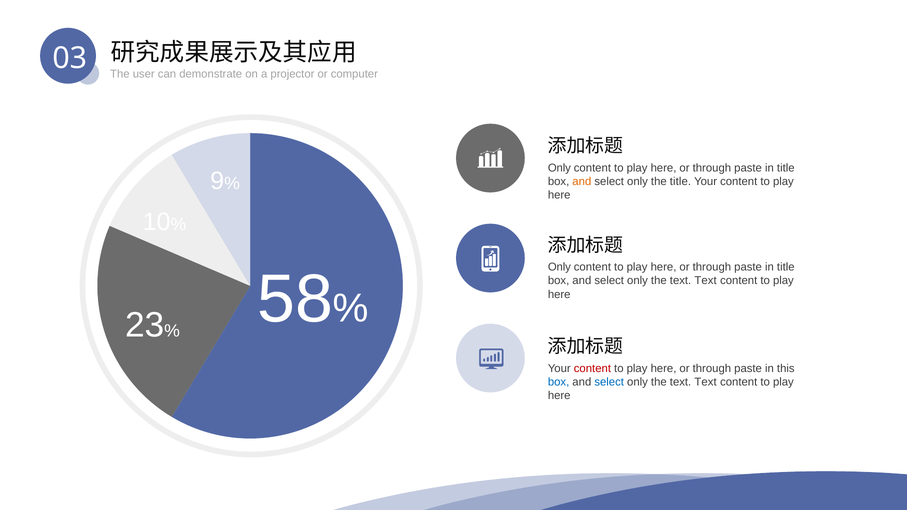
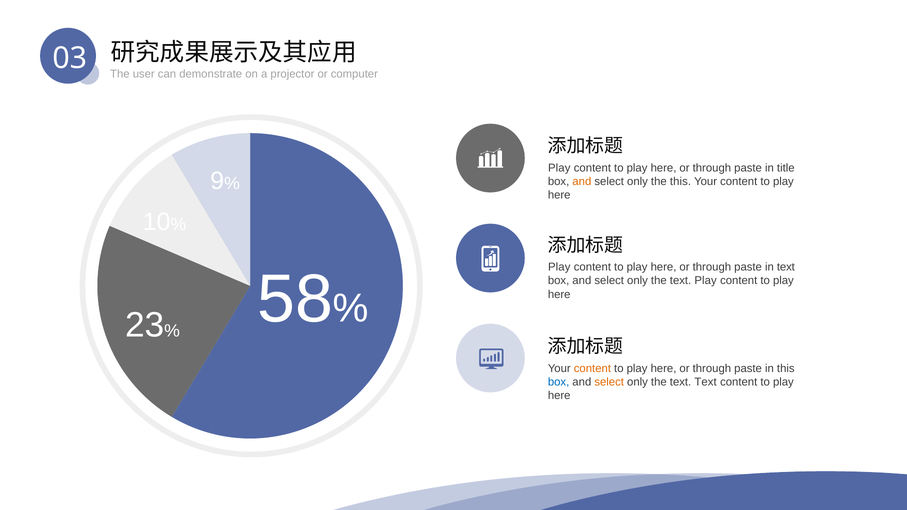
Only at (559, 168): Only -> Play
the title: title -> this
Only at (559, 267): Only -> Play
title at (786, 267): title -> text
Text at (706, 281): Text -> Play
content at (592, 369) colour: red -> orange
select at (609, 382) colour: blue -> orange
